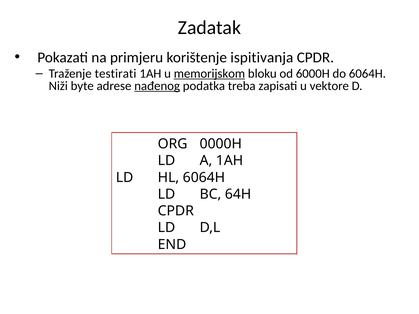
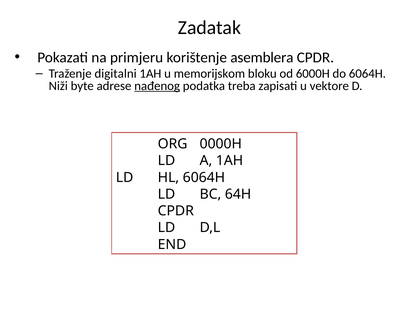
ispitivanja: ispitivanja -> asemblera
testirati: testirati -> digitalni
memorijskom underline: present -> none
